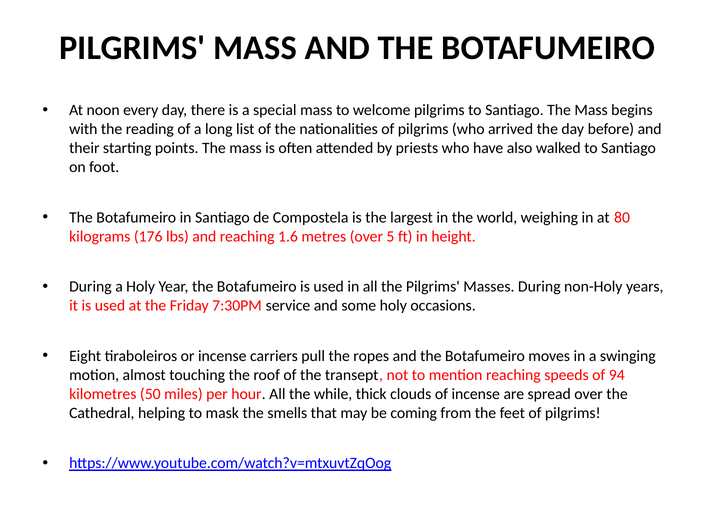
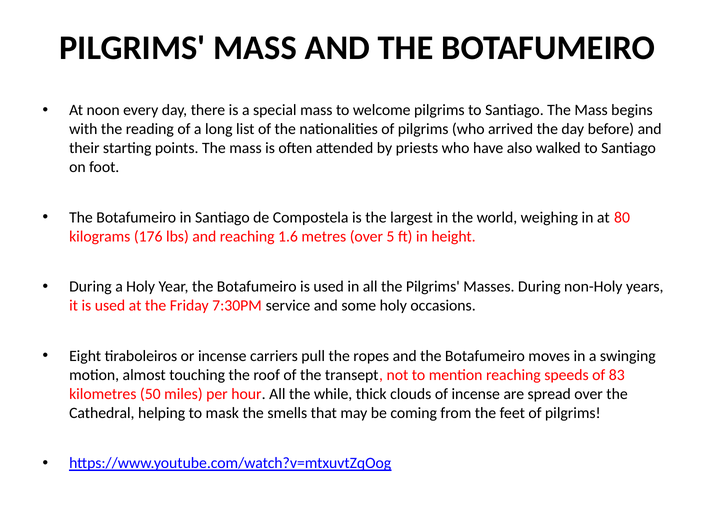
94: 94 -> 83
